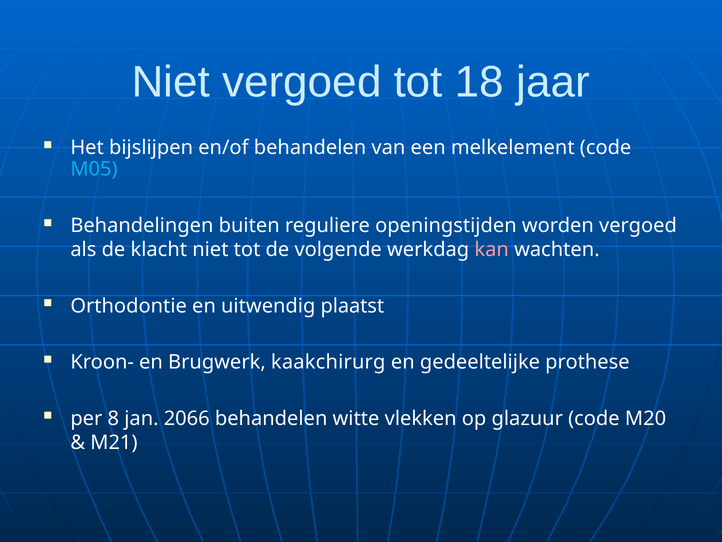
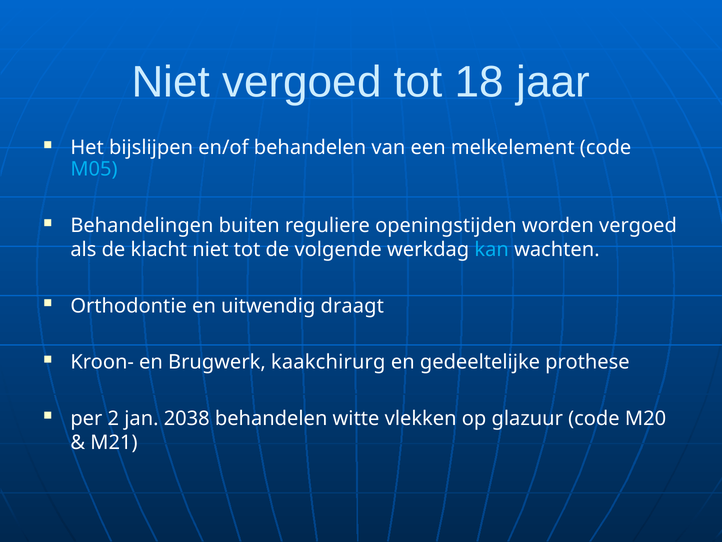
kan colour: pink -> light blue
plaatst: plaatst -> draagt
8: 8 -> 2
2066: 2066 -> 2038
